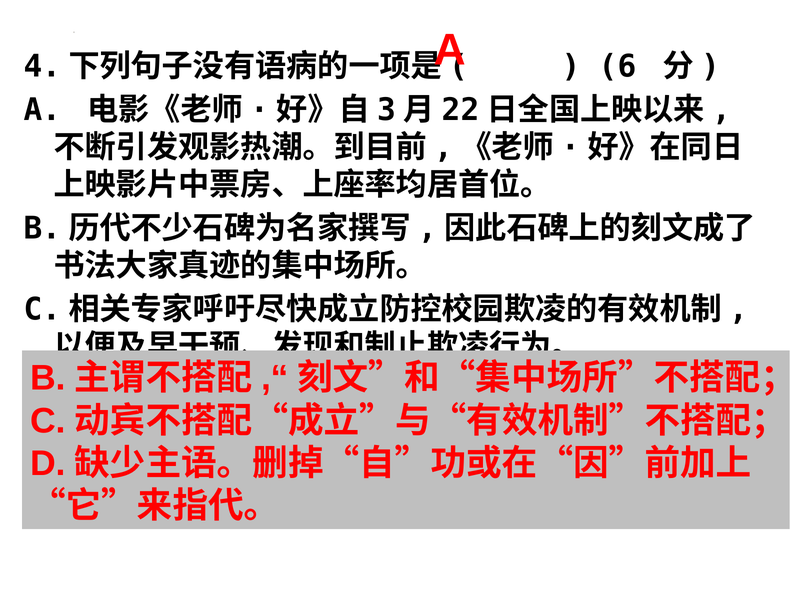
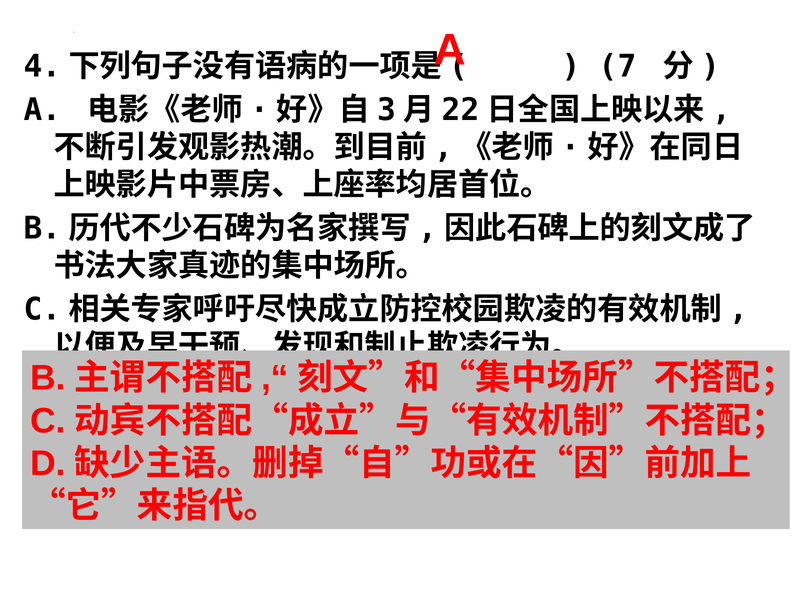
6: 6 -> 7
